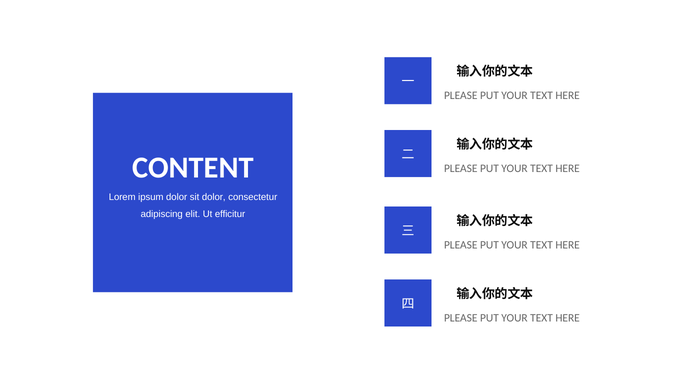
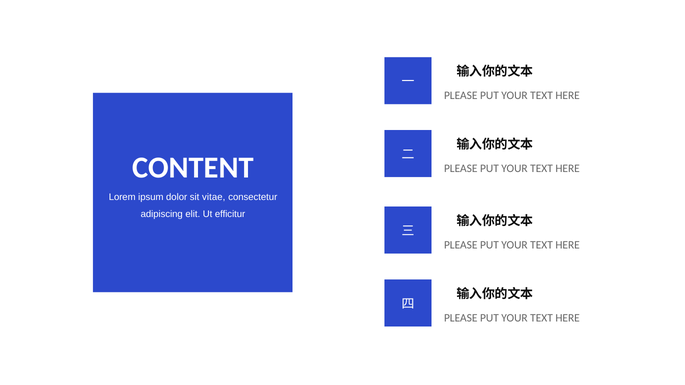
sit dolor: dolor -> vitae
